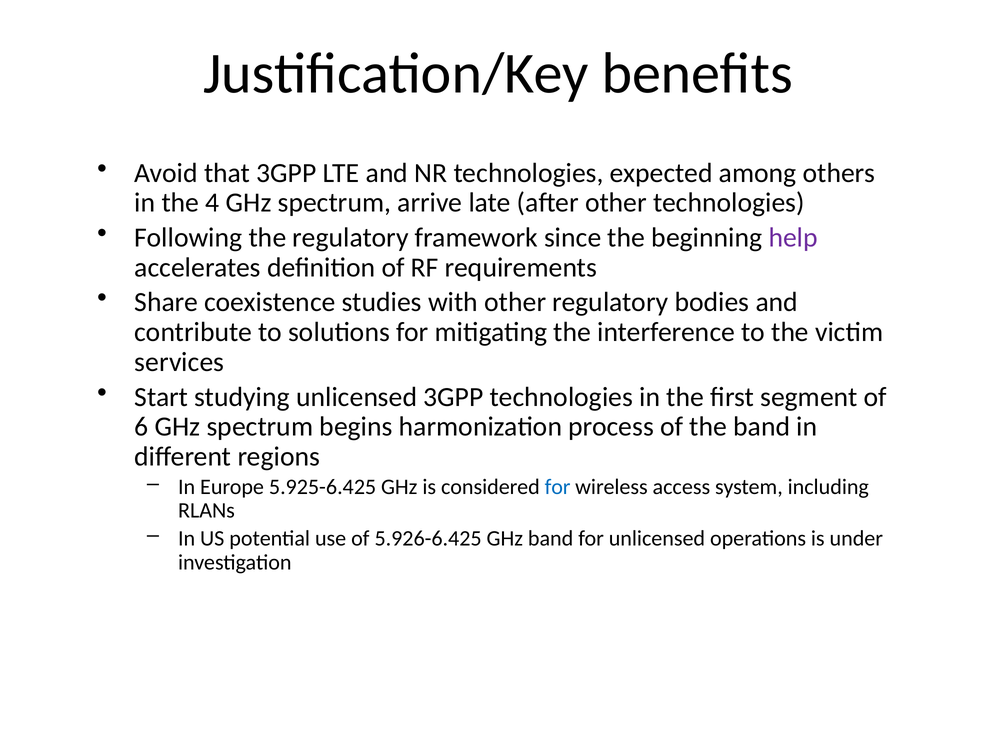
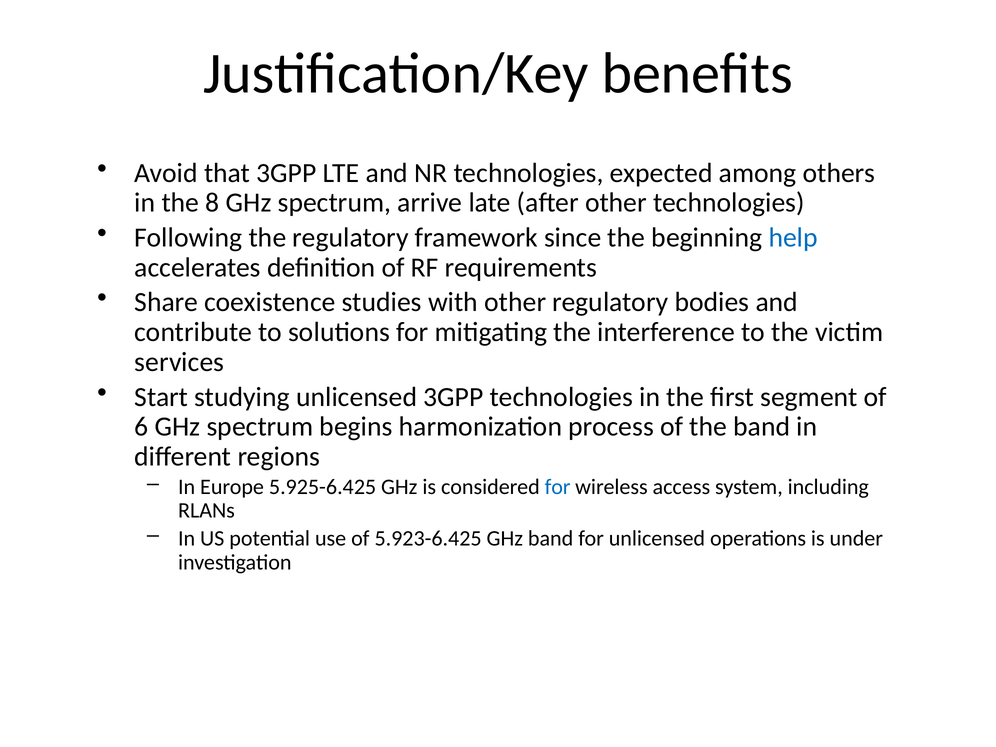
4: 4 -> 8
help colour: purple -> blue
5.926-6.425: 5.926-6.425 -> 5.923-6.425
